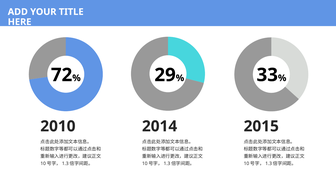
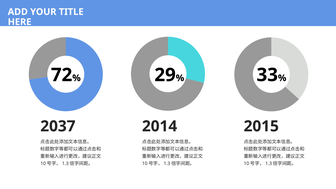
2010: 2010 -> 2037
